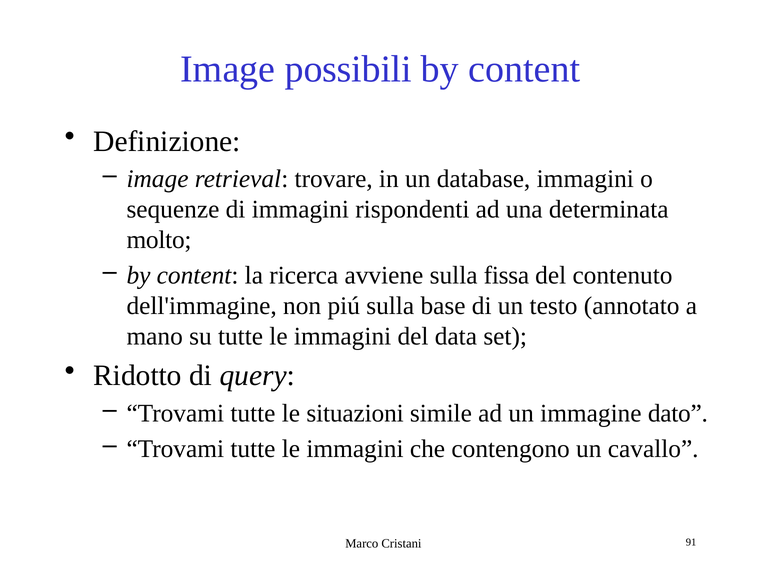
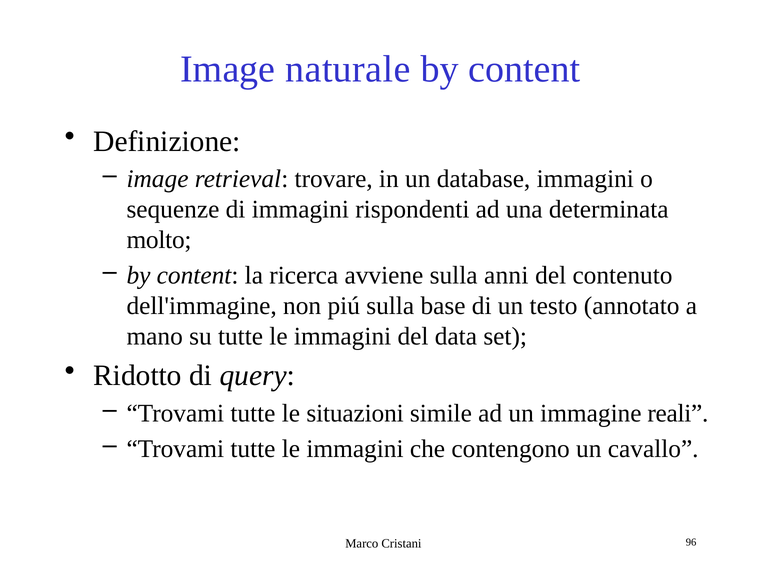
possibili: possibili -> naturale
fissa: fissa -> anni
dato: dato -> reali
91: 91 -> 96
